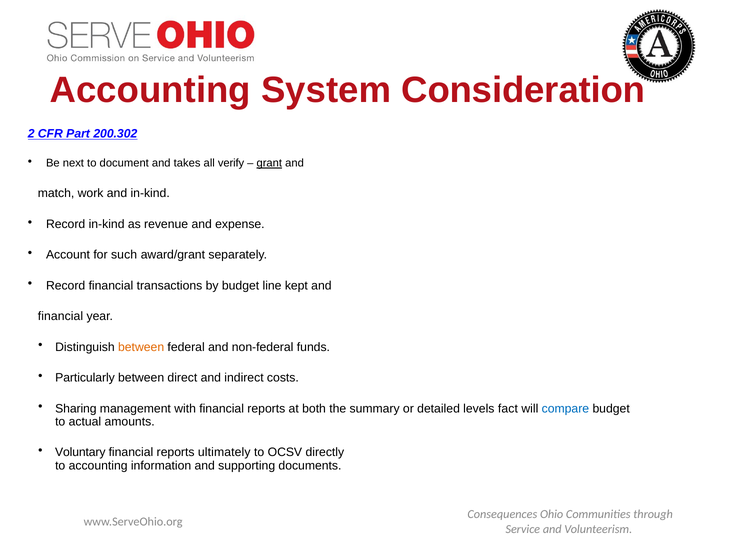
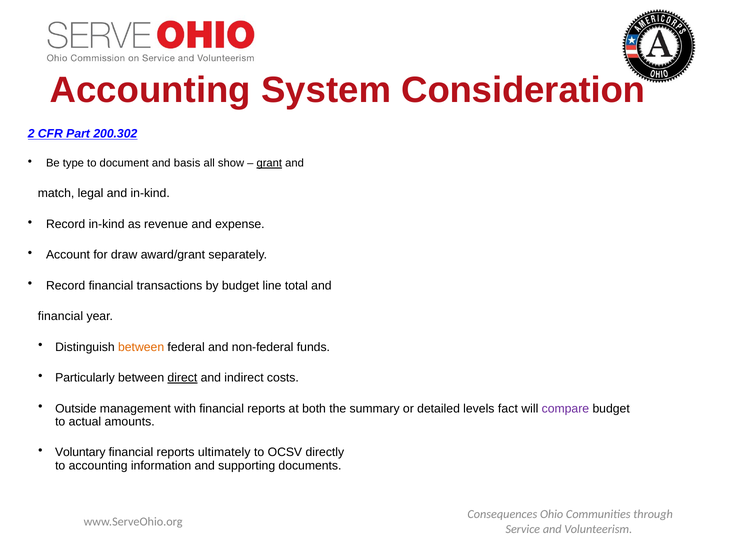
next: next -> type
takes: takes -> basis
verify: verify -> show
work: work -> legal
such: such -> draw
kept: kept -> total
direct underline: none -> present
Sharing: Sharing -> Outside
compare colour: blue -> purple
